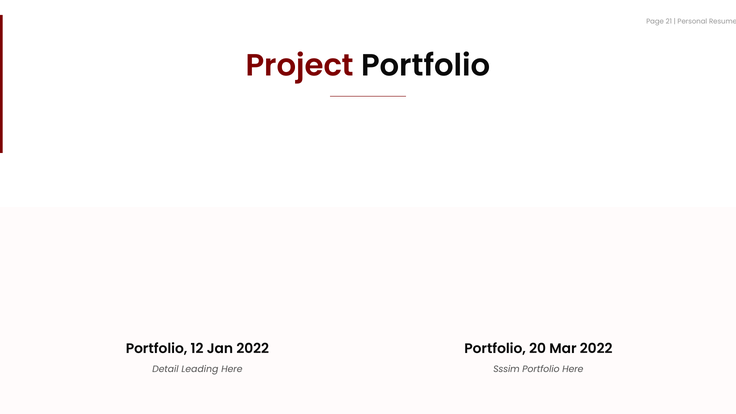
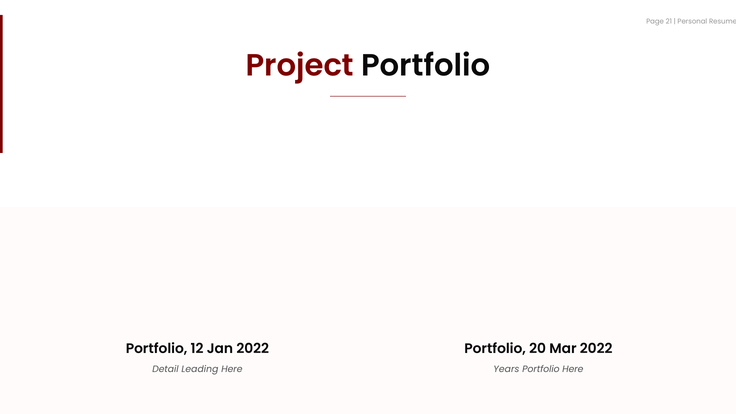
Sssim: Sssim -> Years
